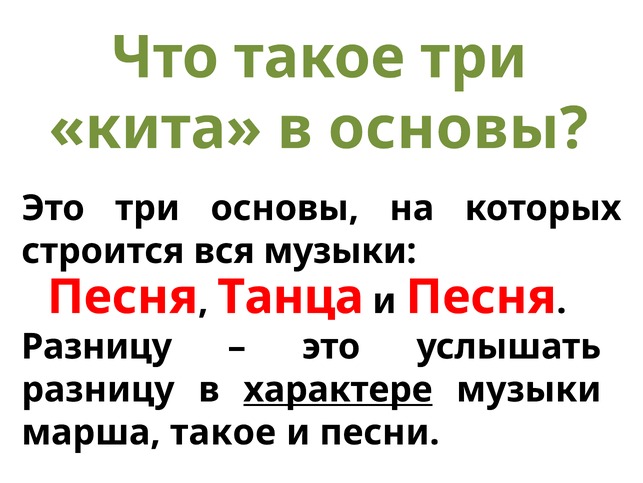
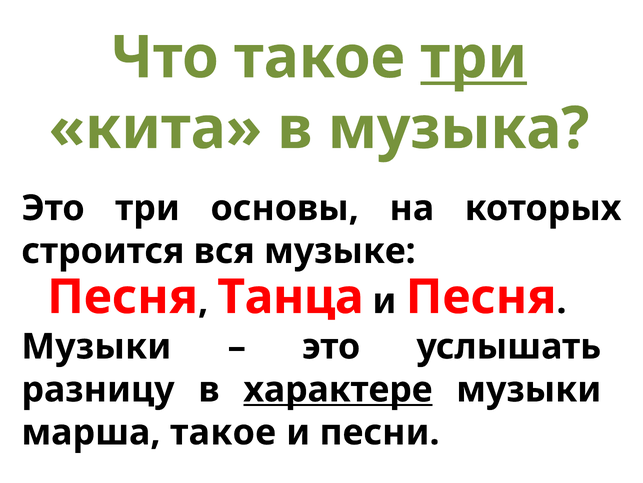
три at (474, 58) underline: none -> present
в основы: основы -> музыка
вся музыки: музыки -> музыке
Разницу at (97, 346): Разницу -> Музыки
